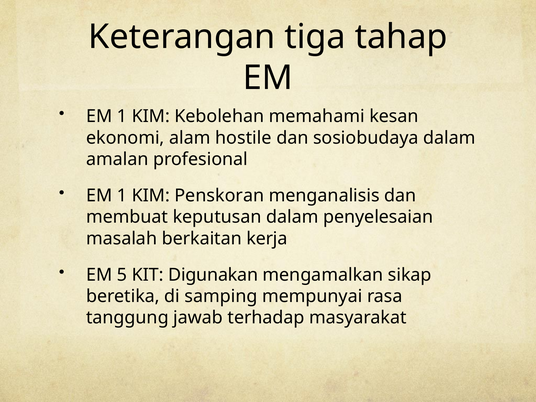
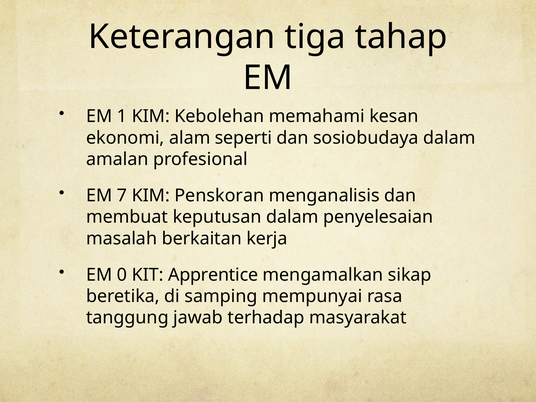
hostile: hostile -> seperti
1 at (122, 196): 1 -> 7
5: 5 -> 0
Digunakan: Digunakan -> Apprentice
